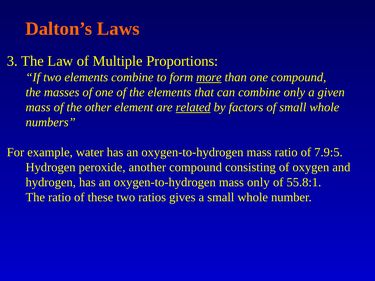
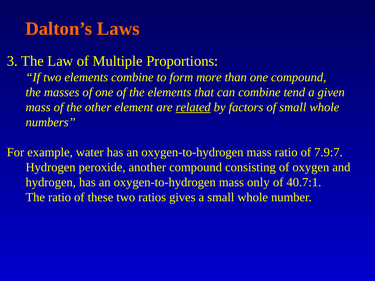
more underline: present -> none
combine only: only -> tend
7.9:5: 7.9:5 -> 7.9:7
55.8:1: 55.8:1 -> 40.7:1
